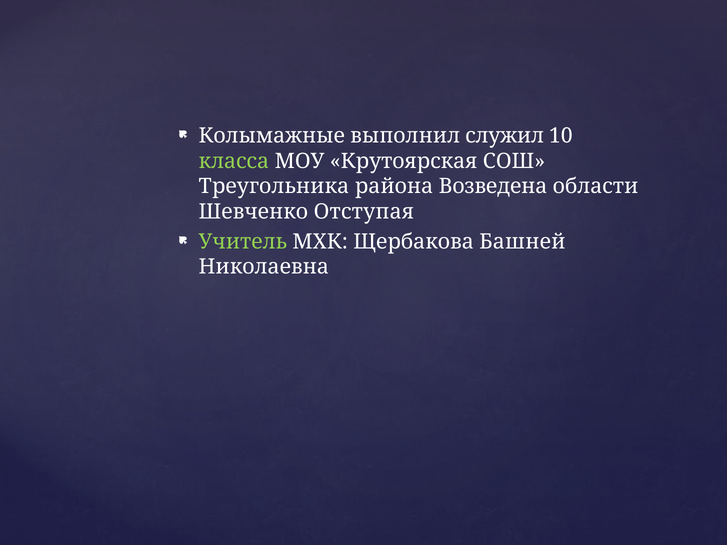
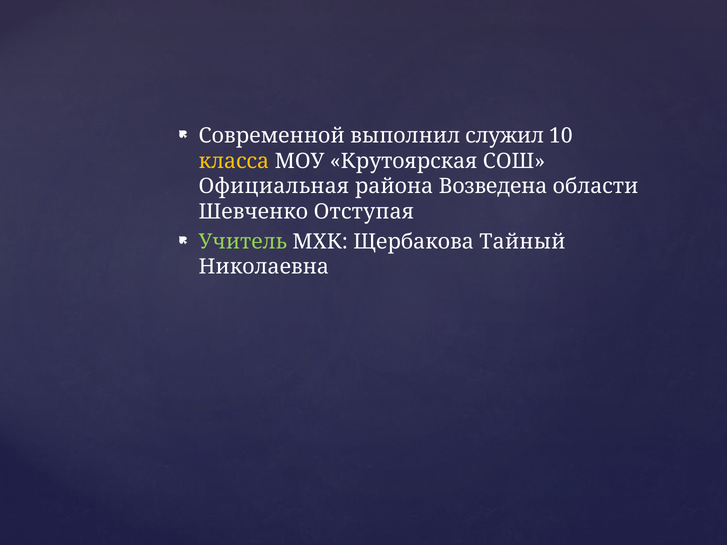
Колымажные: Колымажные -> Современной
класса colour: light green -> yellow
Треугольника: Треугольника -> Официальная
Башней: Башней -> Тайный
